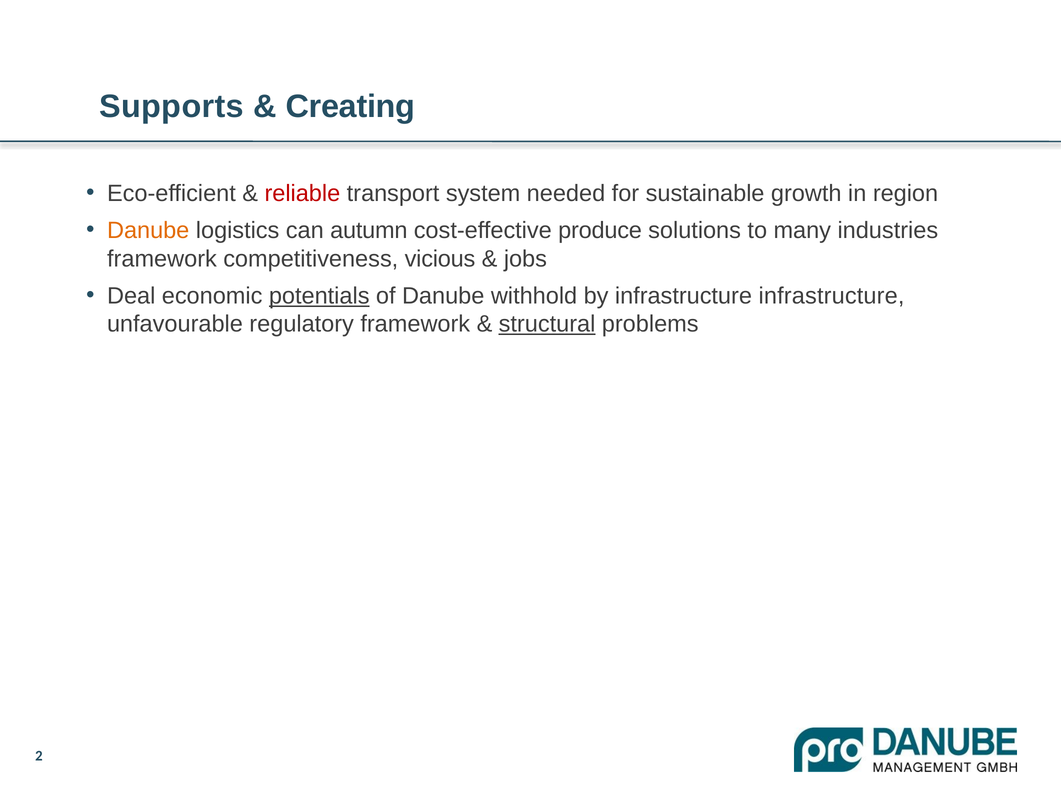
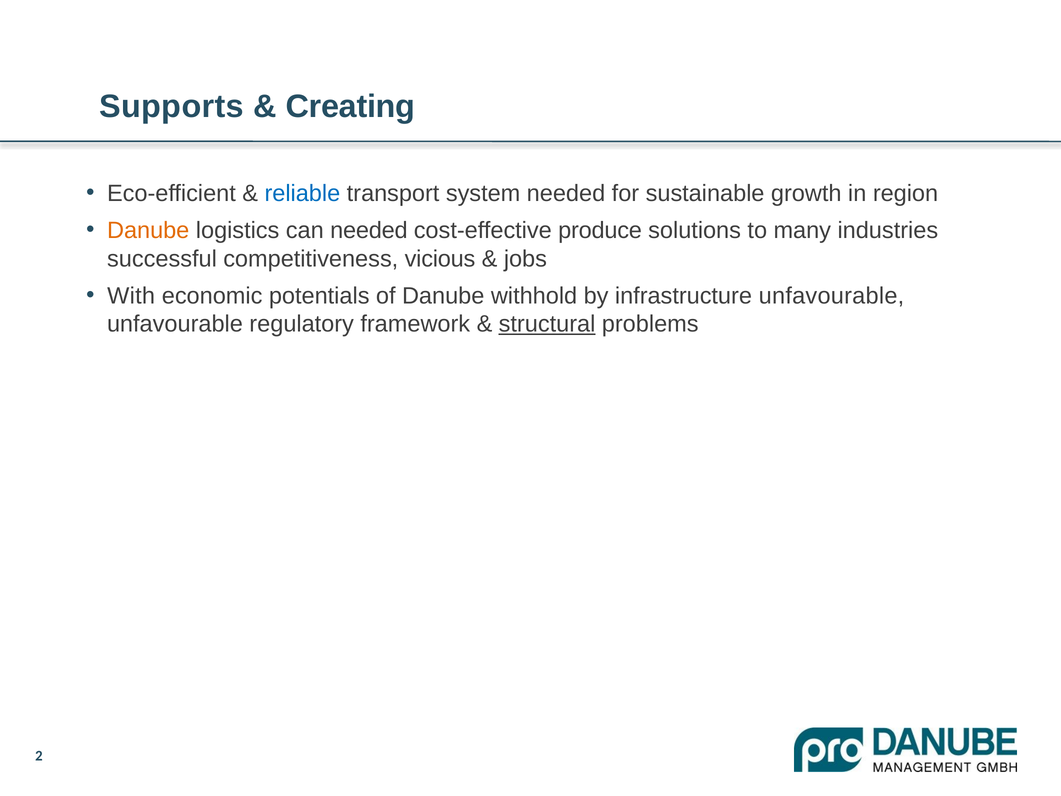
reliable colour: red -> blue
can autumn: autumn -> needed
framework at (162, 259): framework -> successful
Deal: Deal -> With
potentials underline: present -> none
infrastructure infrastructure: infrastructure -> unfavourable
